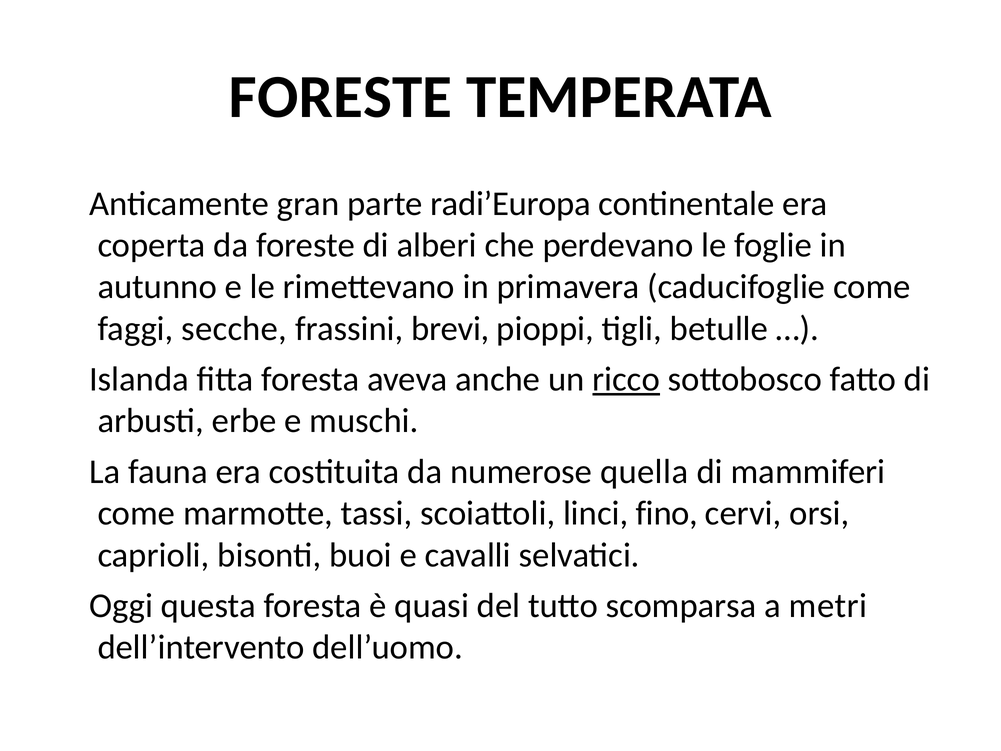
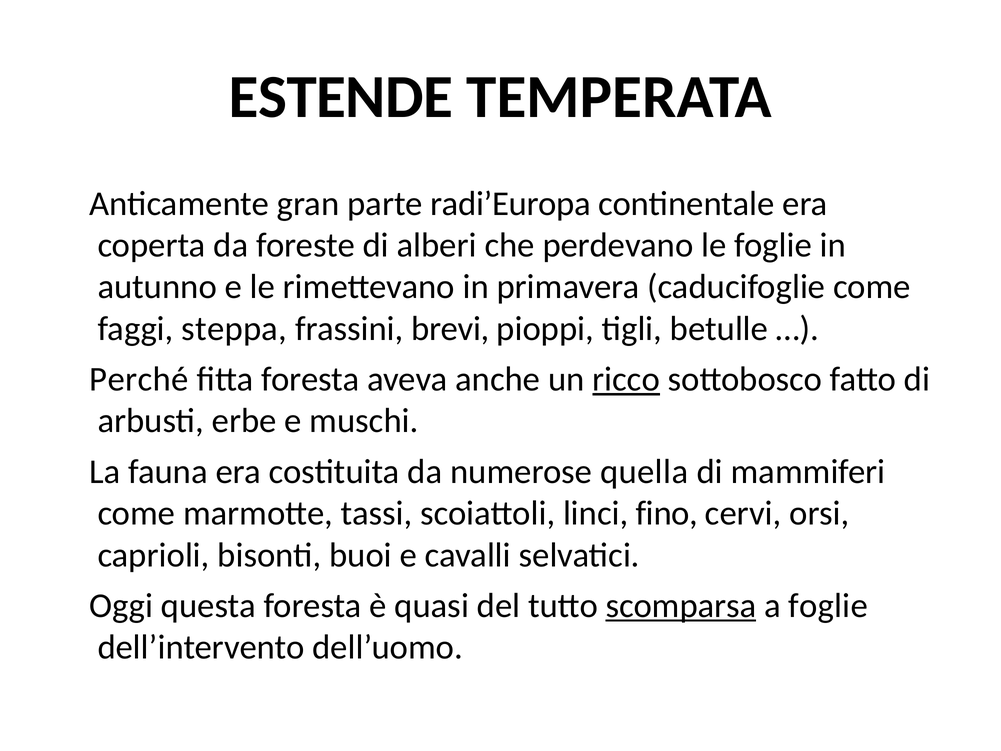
FORESTE at (341, 97): FORESTE -> ESTENDE
secche: secche -> steppa
Islanda: Islanda -> Perché
scomparsa underline: none -> present
a metri: metri -> foglie
